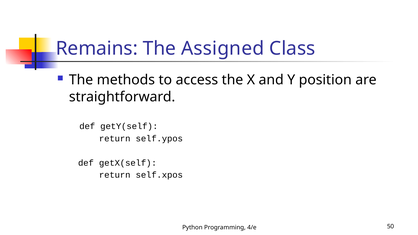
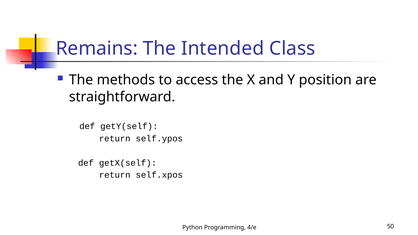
Assigned: Assigned -> Intended
